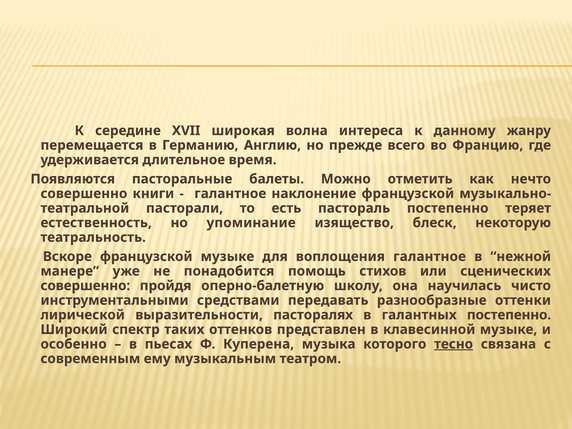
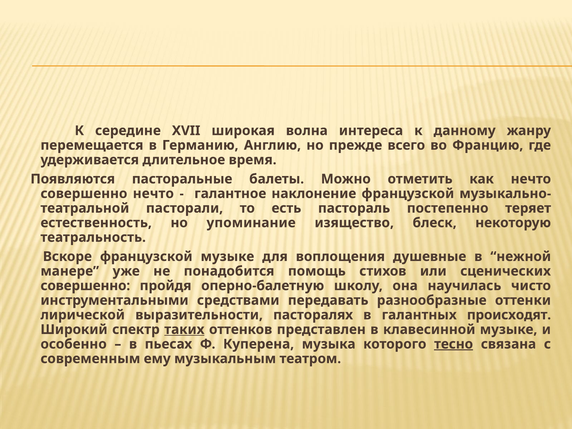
совершенно книги: книги -> нечто
воплощения галантное: галантное -> душевные
галантных постепенно: постепенно -> происходят
таких underline: none -> present
